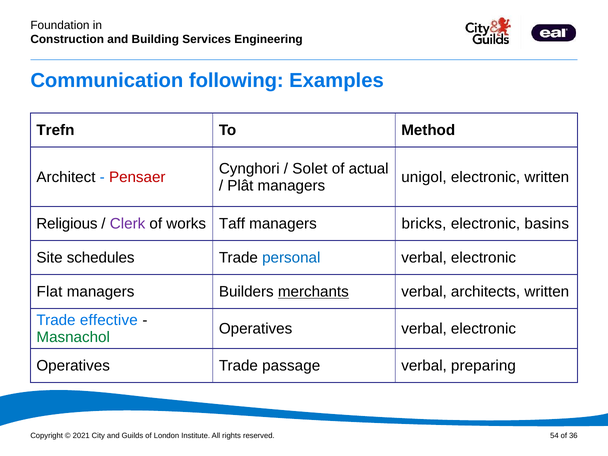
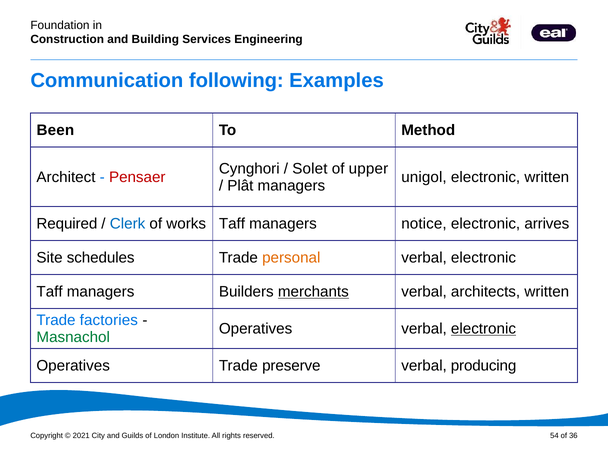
Trefn: Trefn -> Been
actual: actual -> upper
Religious: Religious -> Required
Clerk colour: purple -> blue
bricks: bricks -> notice
basins: basins -> arrives
personal colour: blue -> orange
Flat at (49, 292): Flat -> Taff
effective: effective -> factories
electronic at (483, 329) underline: none -> present
passage: passage -> preserve
preparing: preparing -> producing
